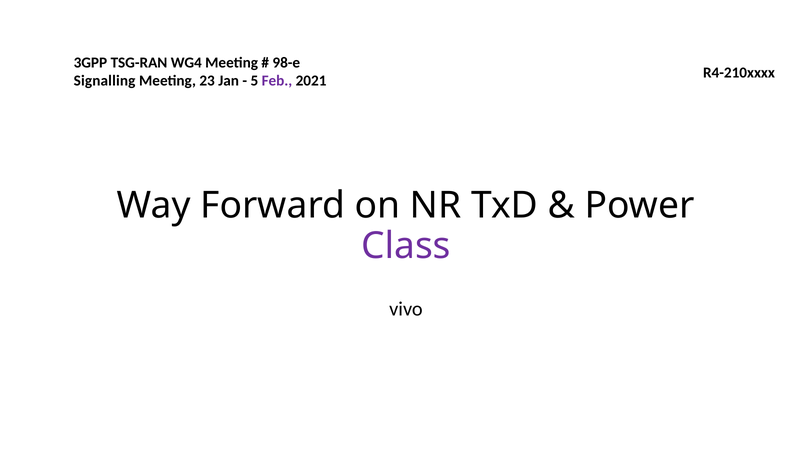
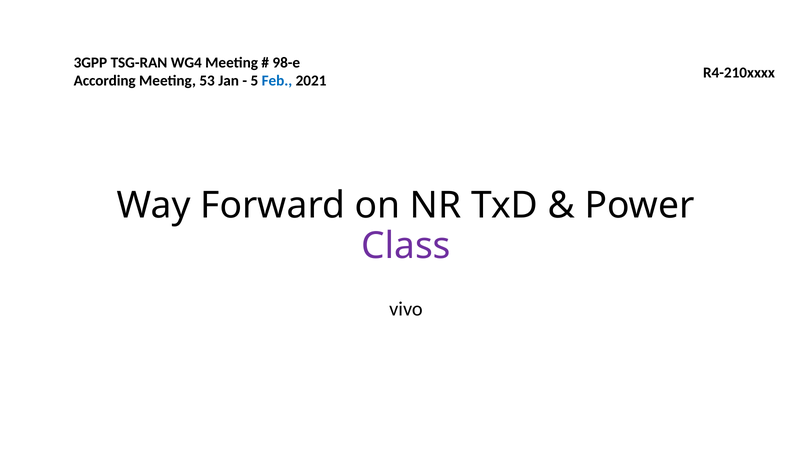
Signalling: Signalling -> According
23: 23 -> 53
Feb colour: purple -> blue
